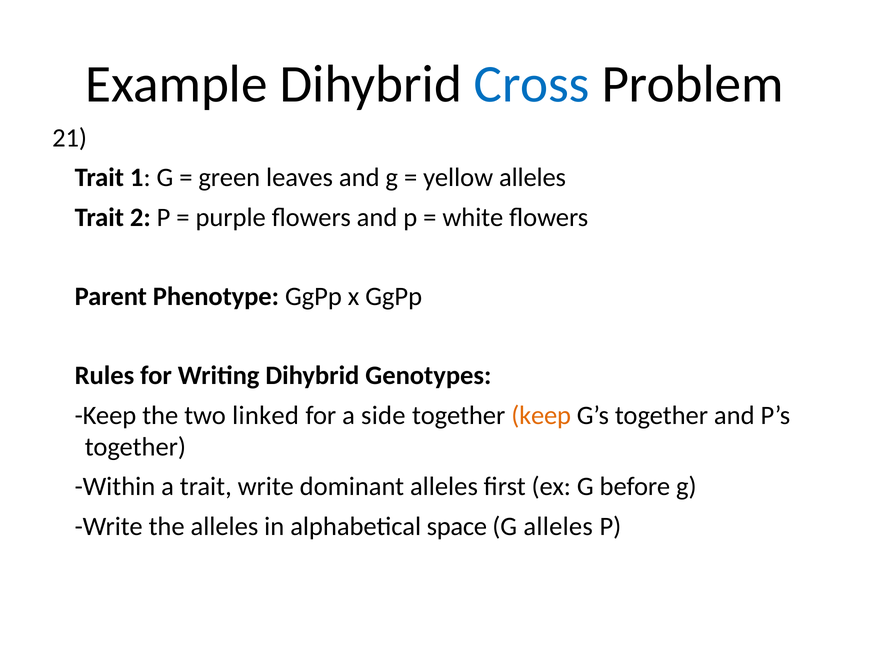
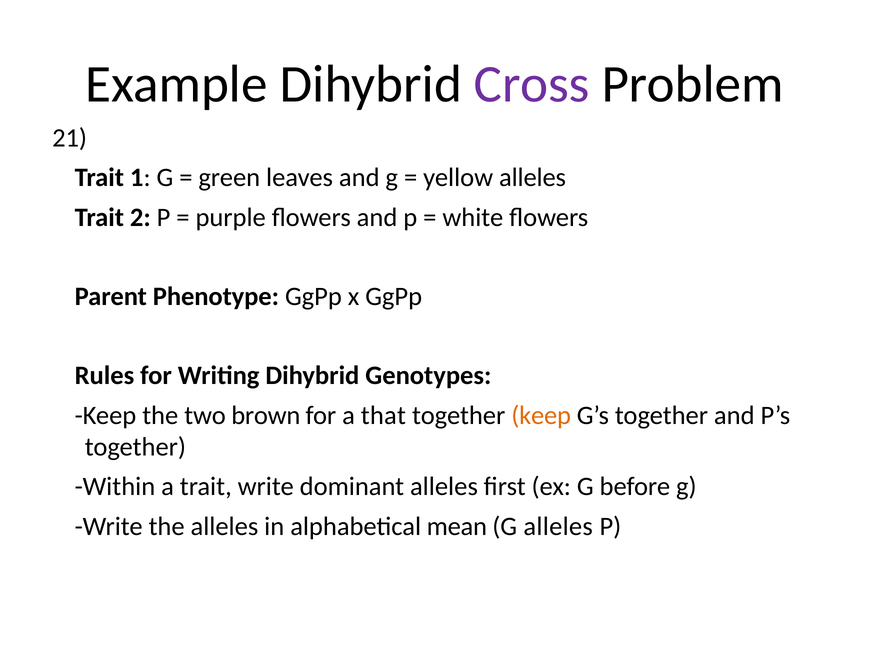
Cross colour: blue -> purple
linked: linked -> brown
side: side -> that
space: space -> mean
